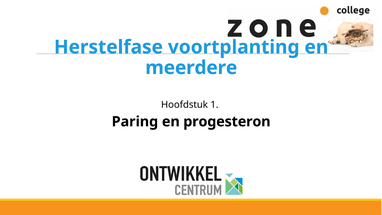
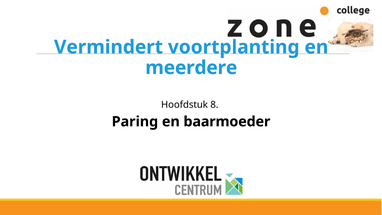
Herstelfase: Herstelfase -> Vermindert
1: 1 -> 8
progesteron: progesteron -> baarmoeder
